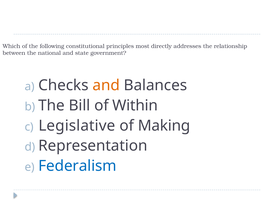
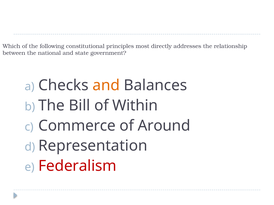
Legislative: Legislative -> Commerce
Making: Making -> Around
Federalism colour: blue -> red
